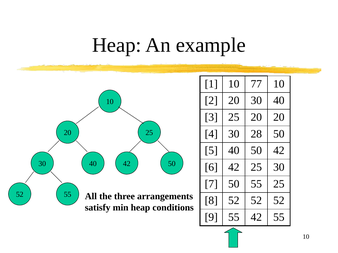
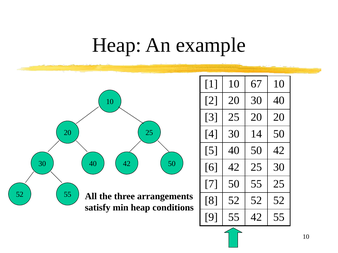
77: 77 -> 67
28: 28 -> 14
